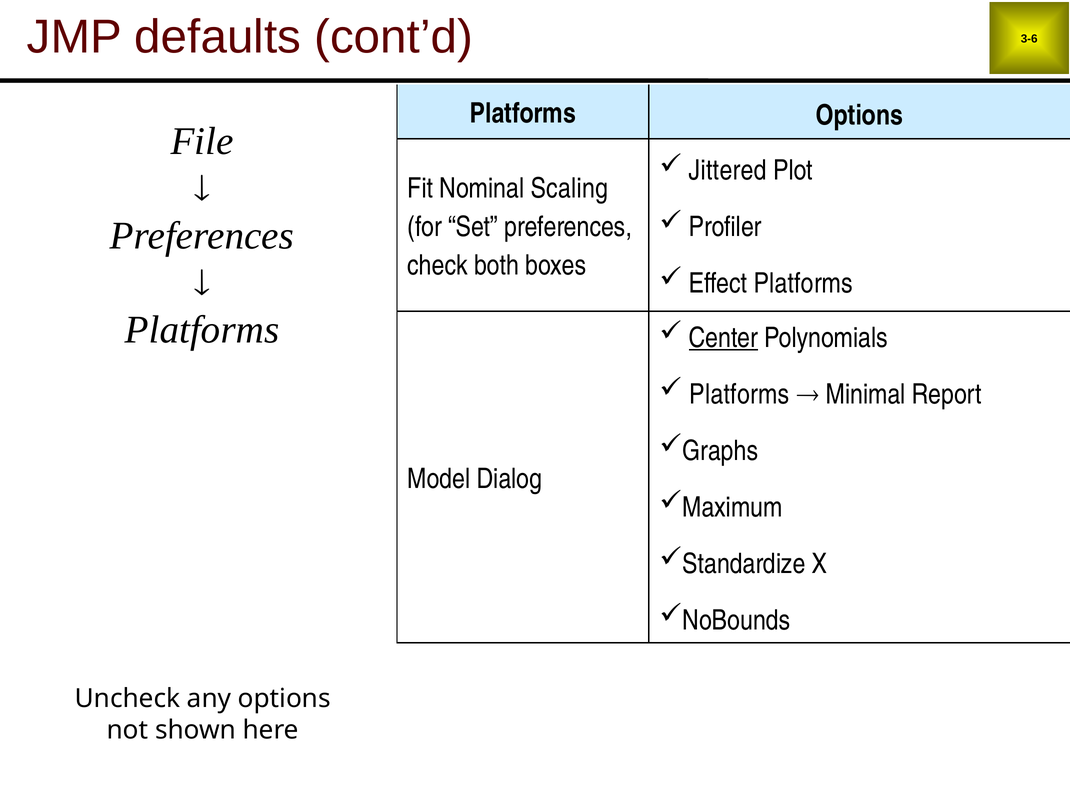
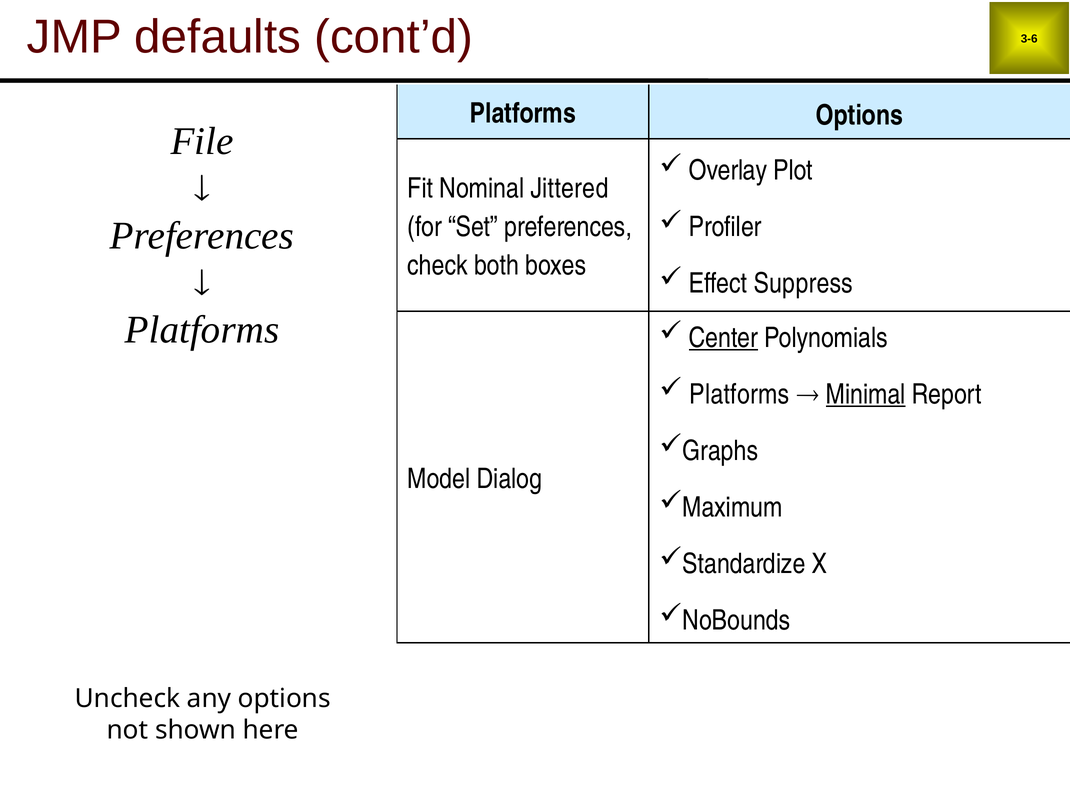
Jittered: Jittered -> Overlay
Scaling: Scaling -> Jittered
Effect Platforms: Platforms -> Suppress
Minimal underline: none -> present
